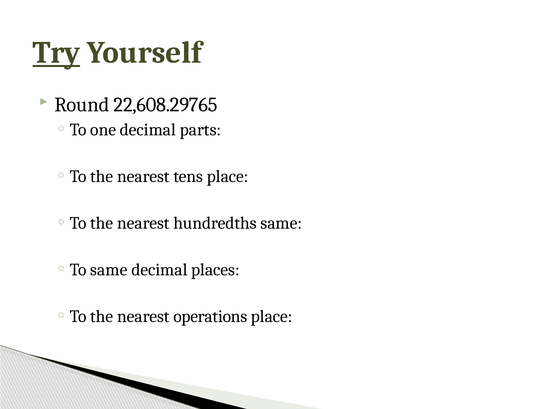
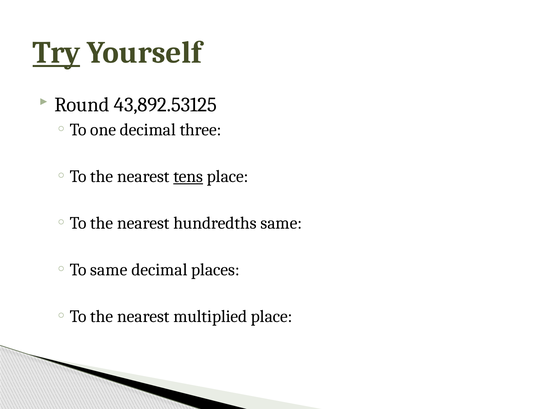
22,608.29765: 22,608.29765 -> 43,892.53125
parts: parts -> three
tens underline: none -> present
operations: operations -> multiplied
